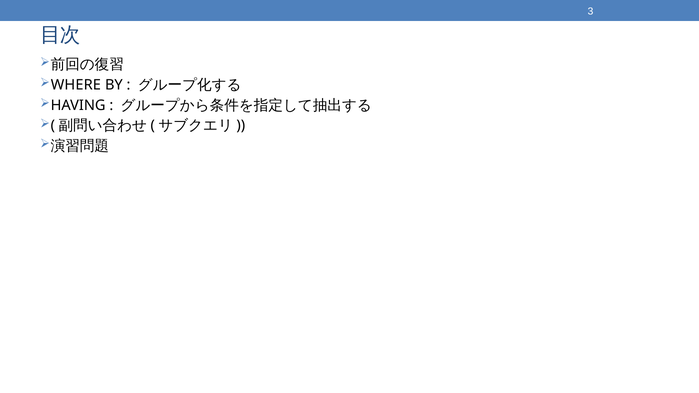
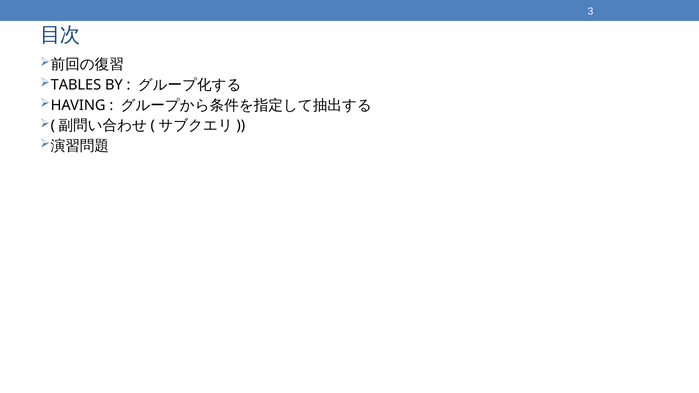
WHERE: WHERE -> TABLES
